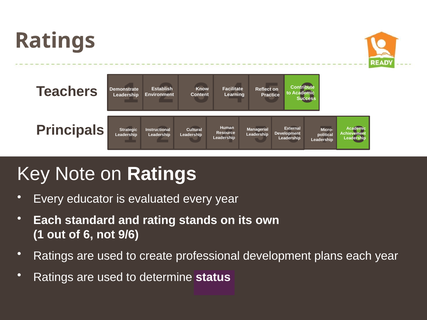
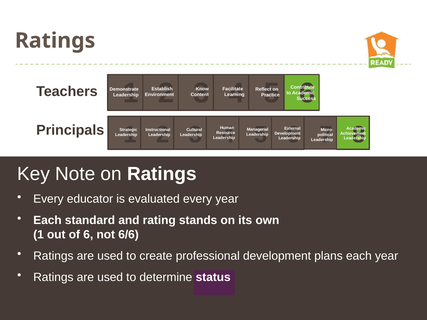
9/6: 9/6 -> 6/6
